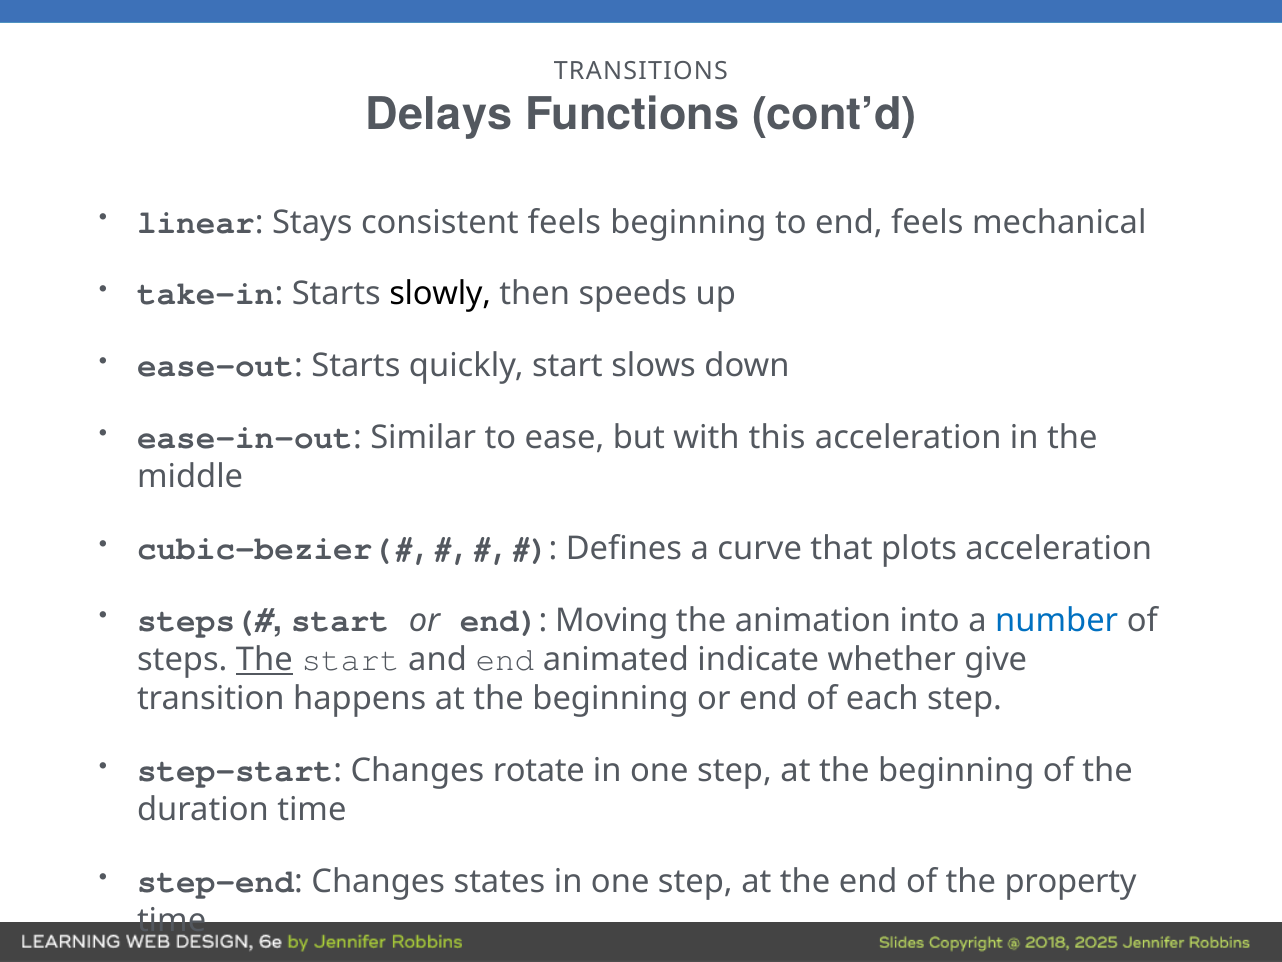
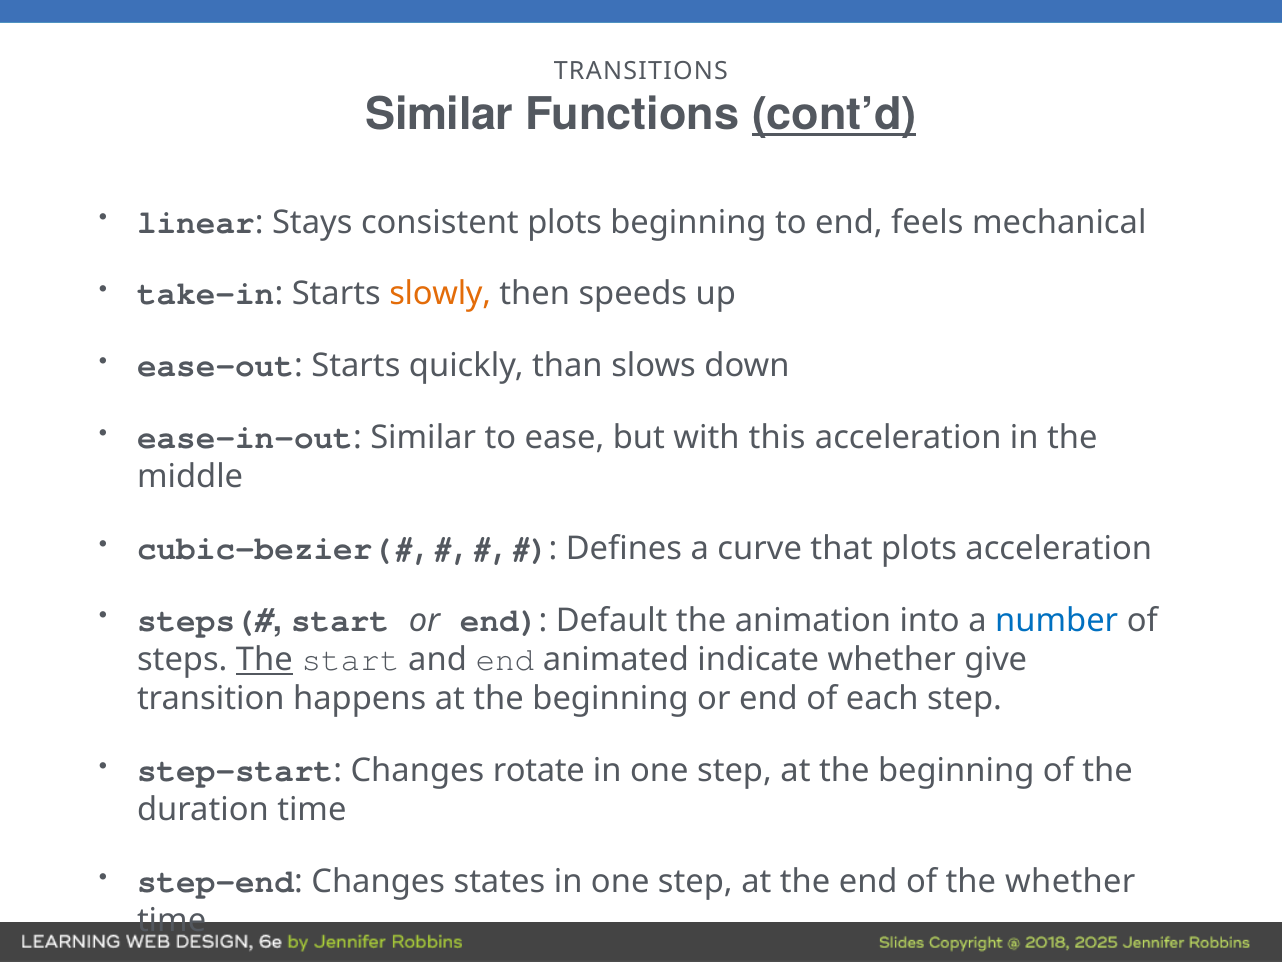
Delays at (439, 115): Delays -> Similar
cont’d underline: none -> present
consistent feels: feels -> plots
slowly colour: black -> orange
quickly start: start -> than
Moving: Moving -> Default
the property: property -> whether
